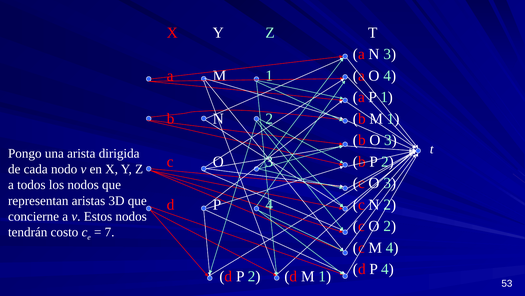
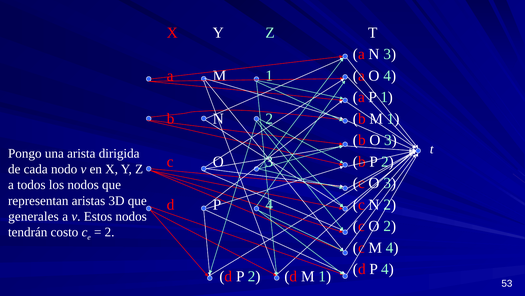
concierne: concierne -> generales
7 at (110, 232): 7 -> 2
